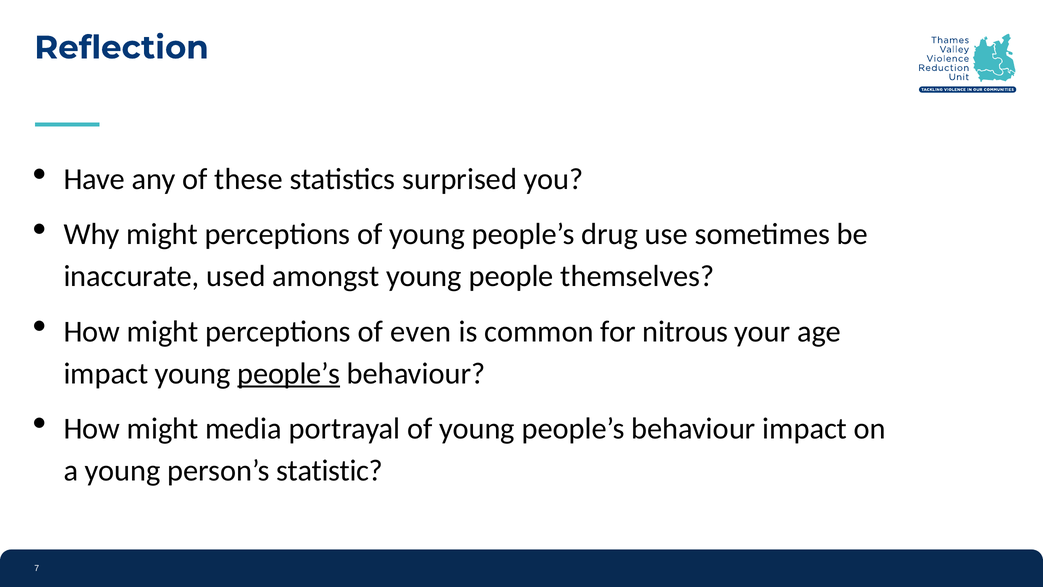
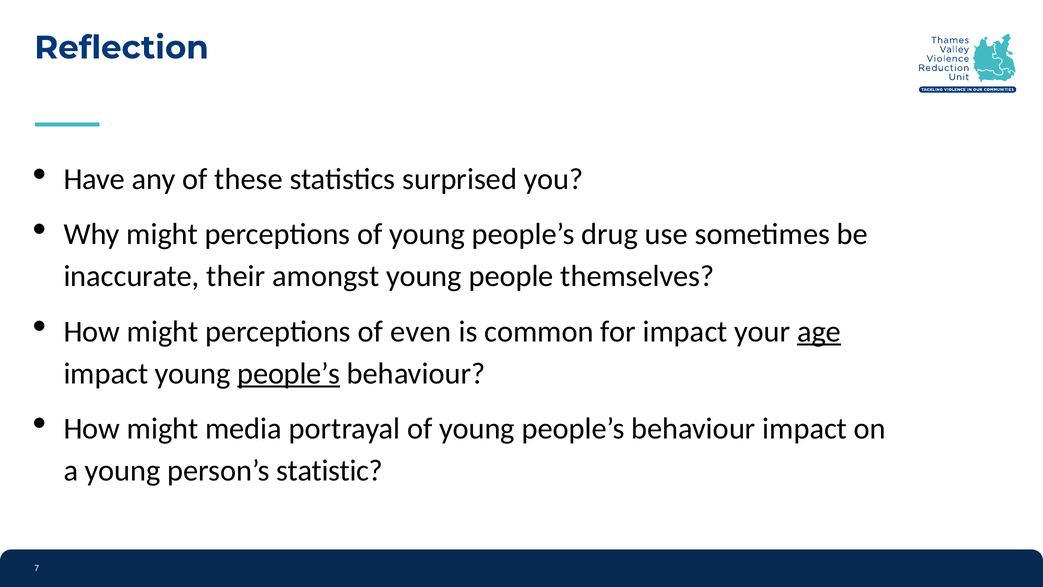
used: used -> their
for nitrous: nitrous -> impact
age underline: none -> present
